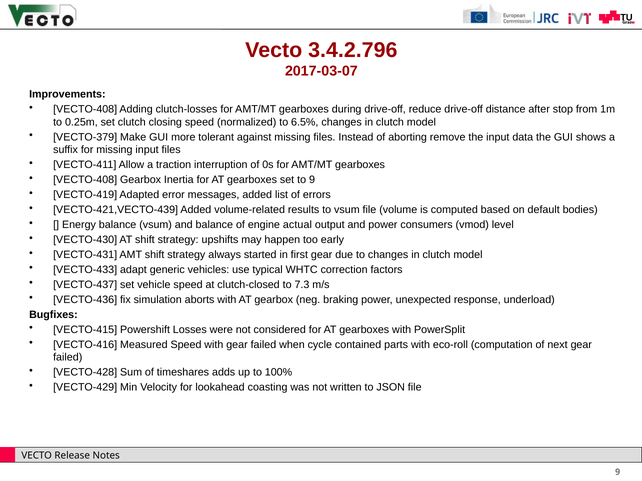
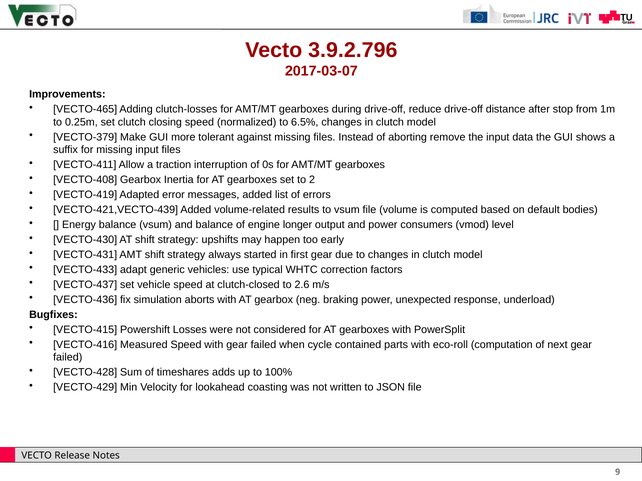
3.4.2.796: 3.4.2.796 -> 3.9.2.796
VECTO-408 at (85, 109): VECTO-408 -> VECTO-465
to 9: 9 -> 2
actual: actual -> longer
7.3: 7.3 -> 2.6
